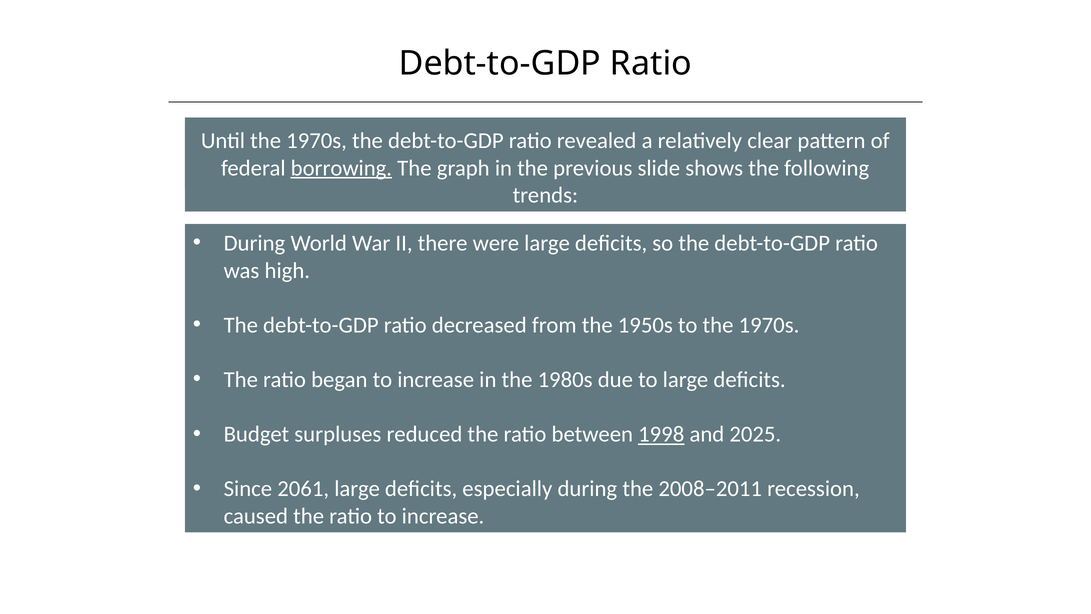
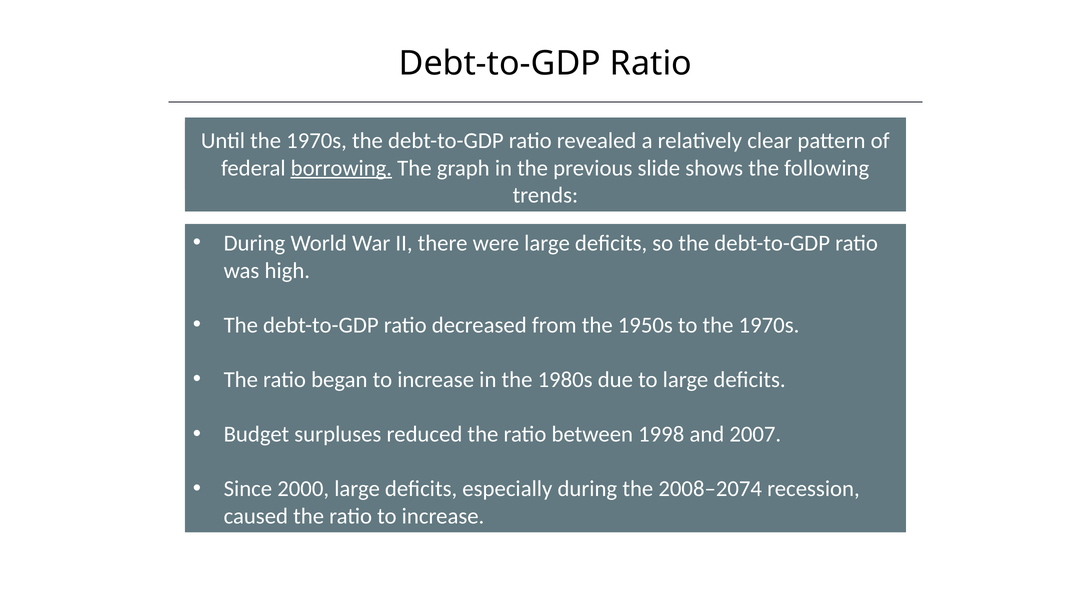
1998 underline: present -> none
2025: 2025 -> 2007
2061: 2061 -> 2000
2008–2011: 2008–2011 -> 2008–2074
